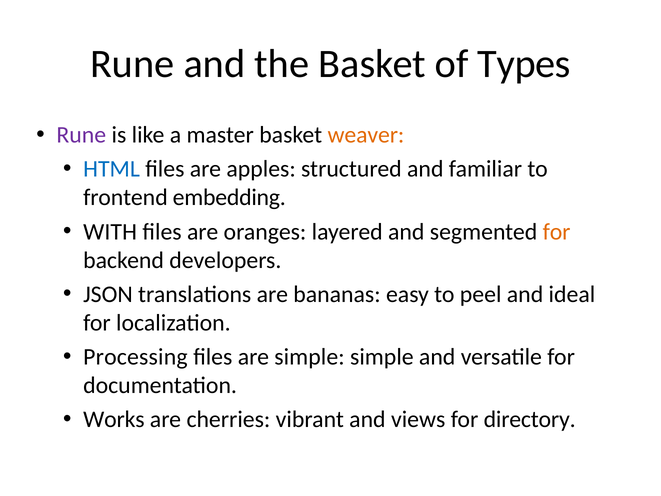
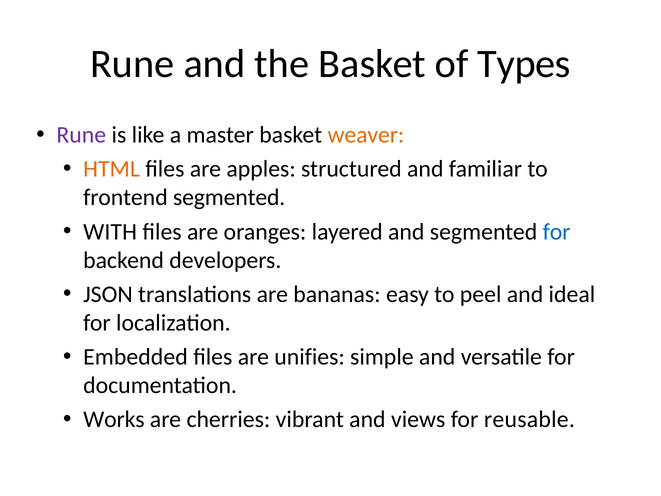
HTML colour: blue -> orange
frontend embedding: embedding -> segmented
for at (557, 232) colour: orange -> blue
Processing: Processing -> Embedded
are simple: simple -> unifies
directory: directory -> reusable
